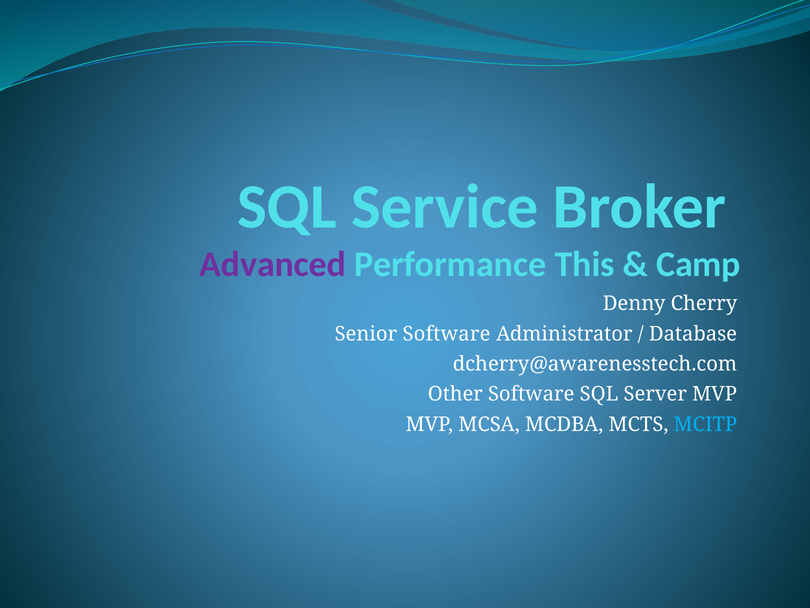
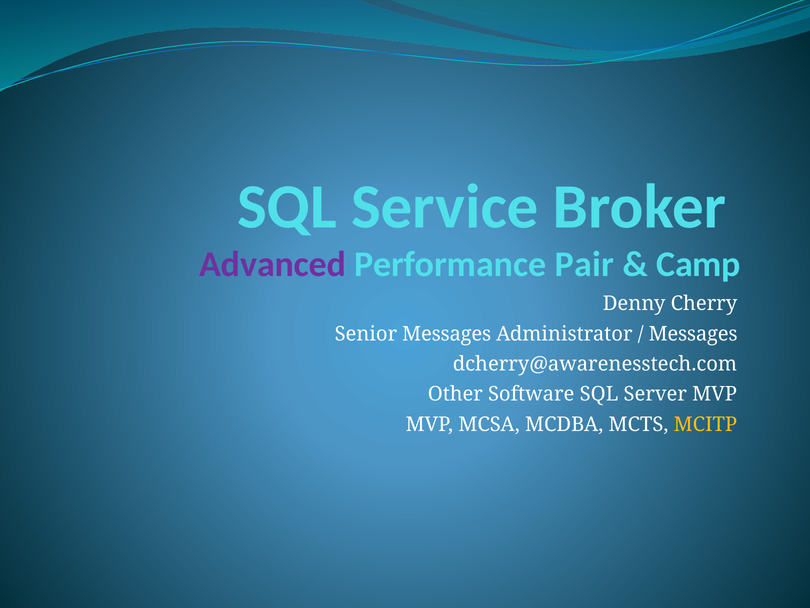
This: This -> Pair
Senior Software: Software -> Messages
Database at (693, 334): Database -> Messages
MCITP colour: light blue -> yellow
